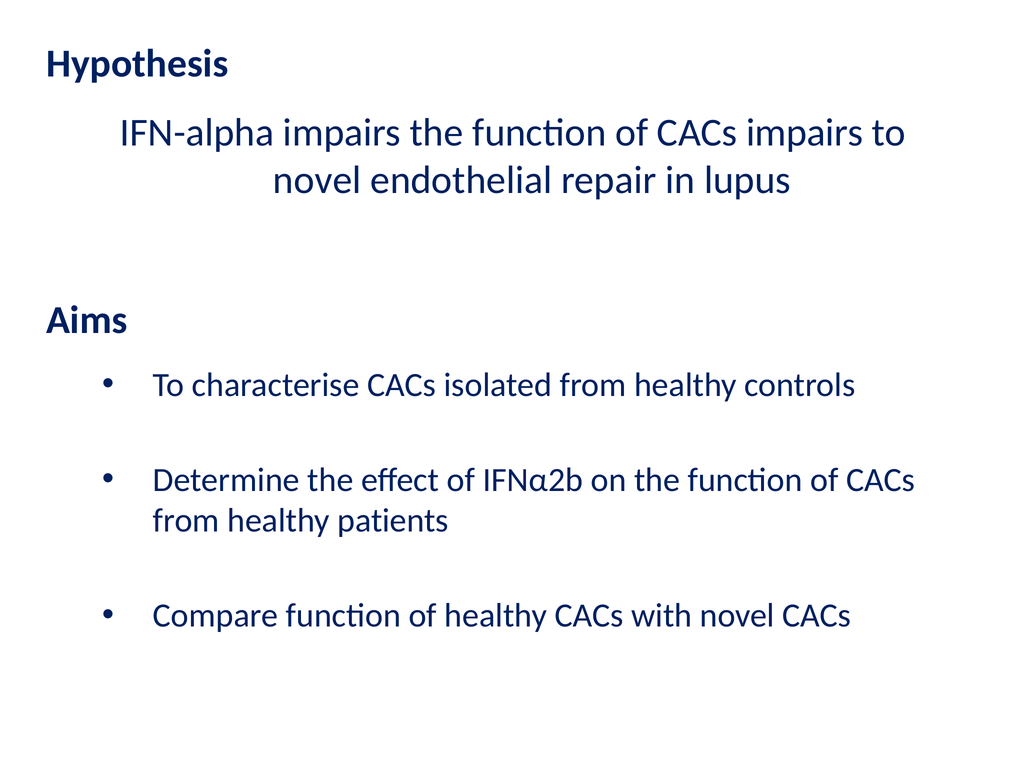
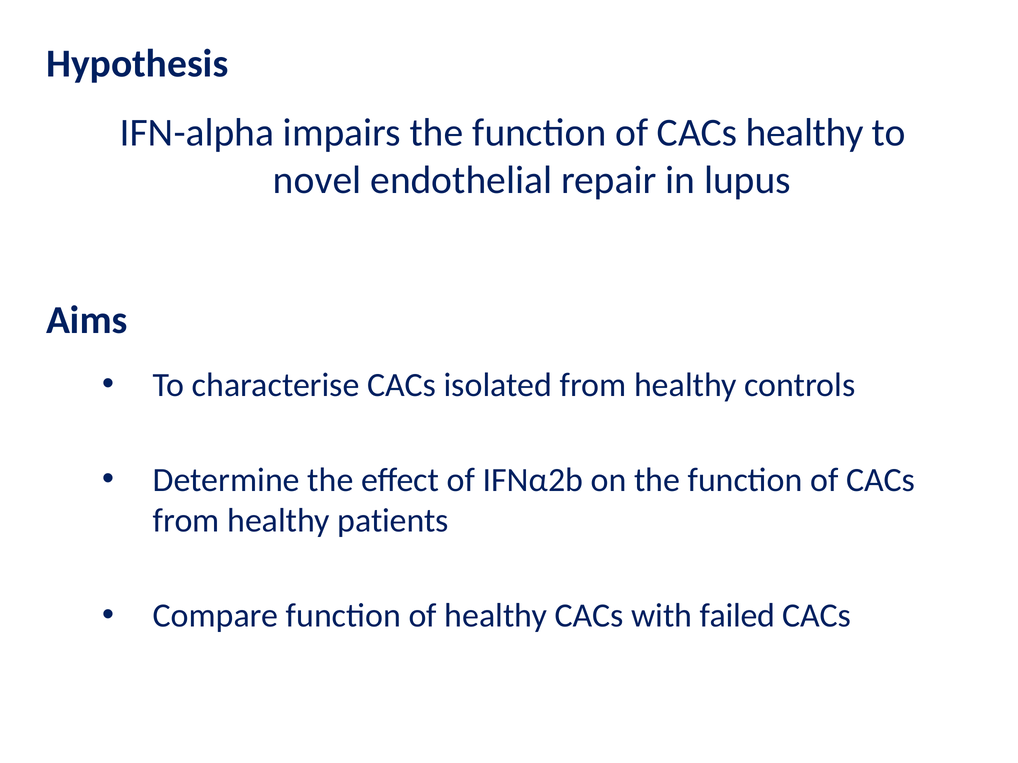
CACs impairs: impairs -> healthy
with novel: novel -> failed
